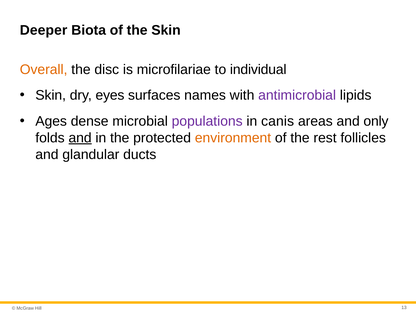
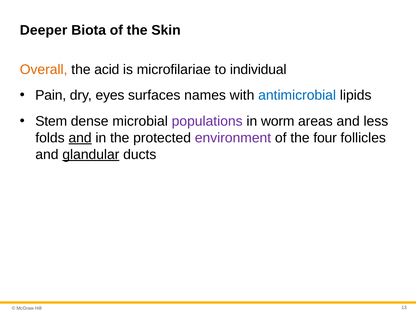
disc: disc -> acid
Skin at (51, 95): Skin -> Pain
antimicrobial colour: purple -> blue
Ages: Ages -> Stem
canis: canis -> worm
only: only -> less
environment colour: orange -> purple
rest: rest -> four
glandular underline: none -> present
